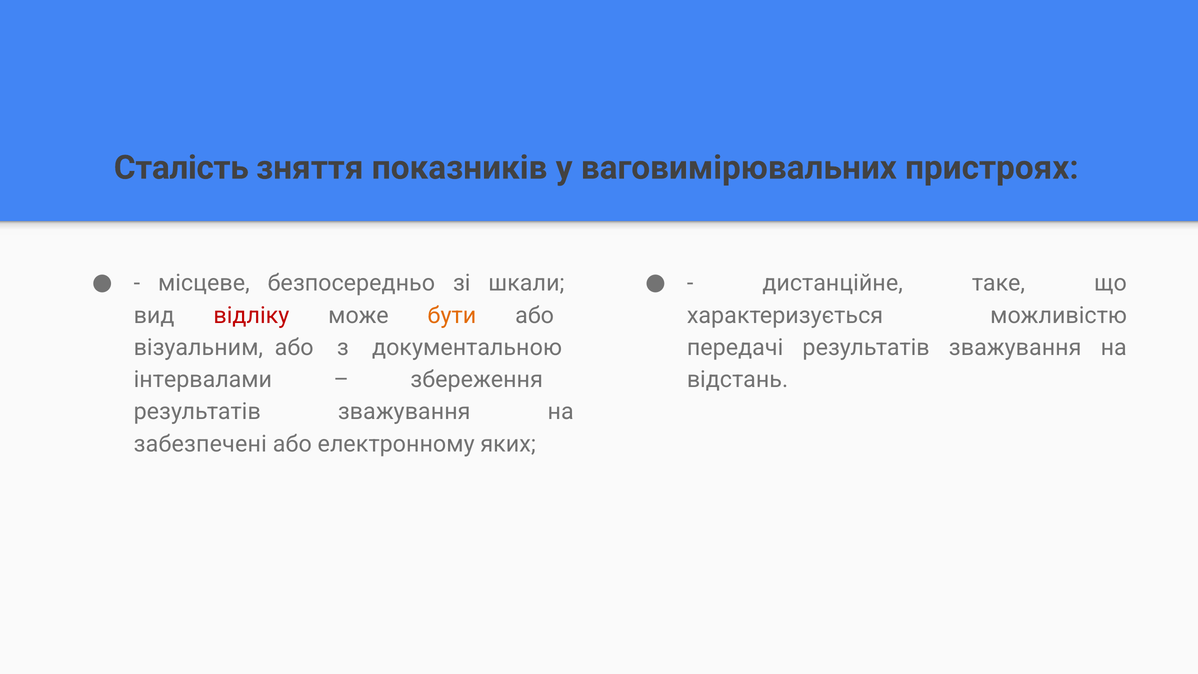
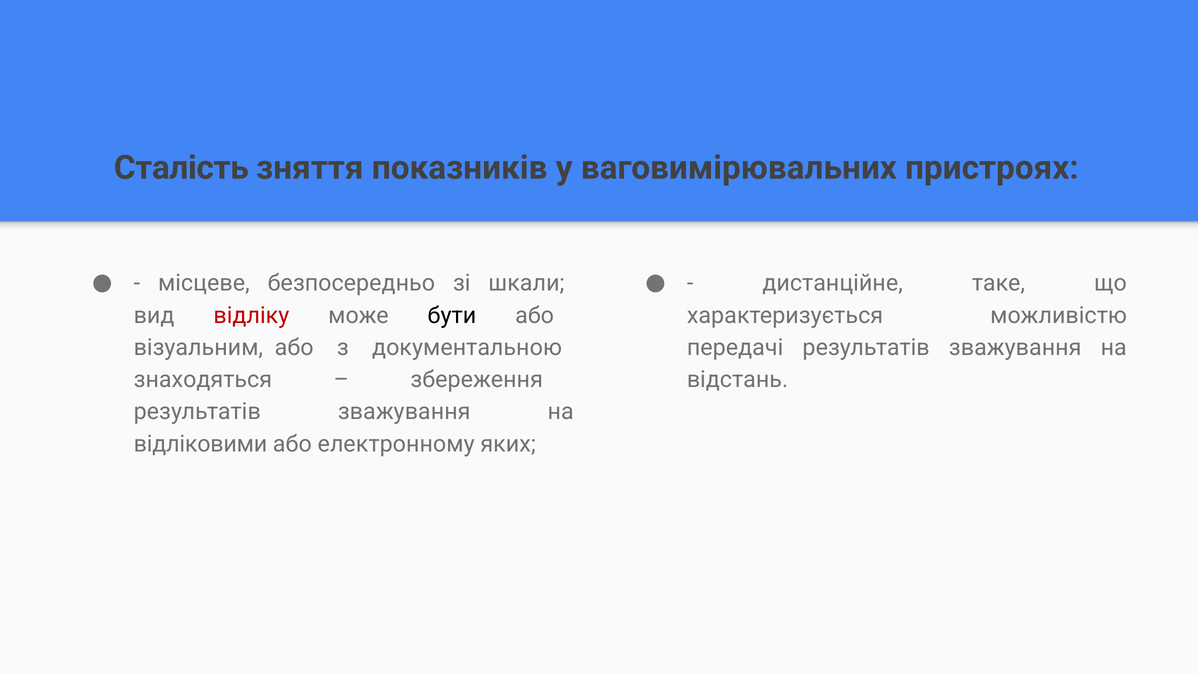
бути colour: orange -> black
інтервалами: інтервалами -> знаходяться
забезпечені: забезпечені -> відліковими
